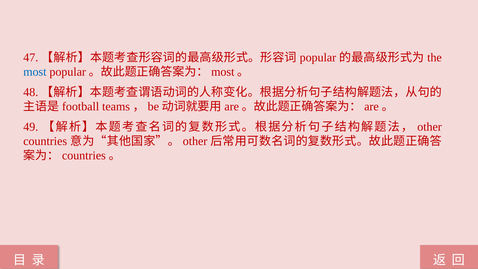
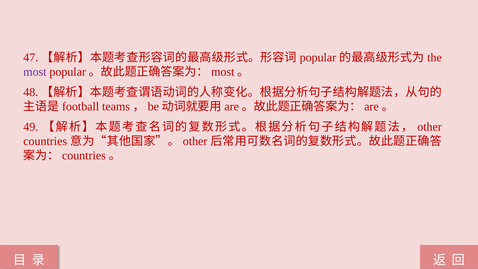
most colour: blue -> purple
